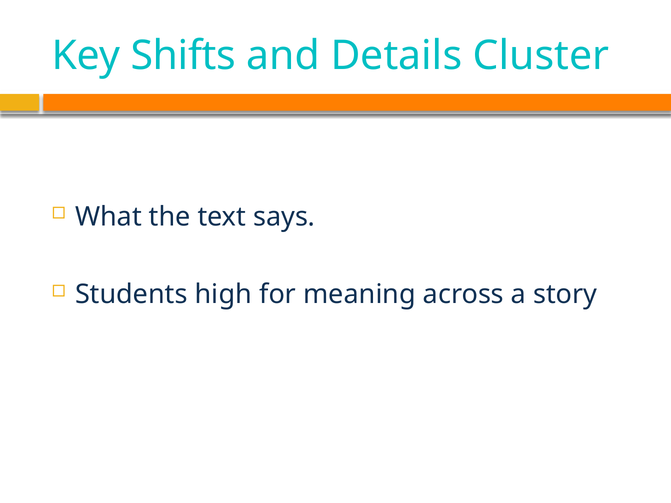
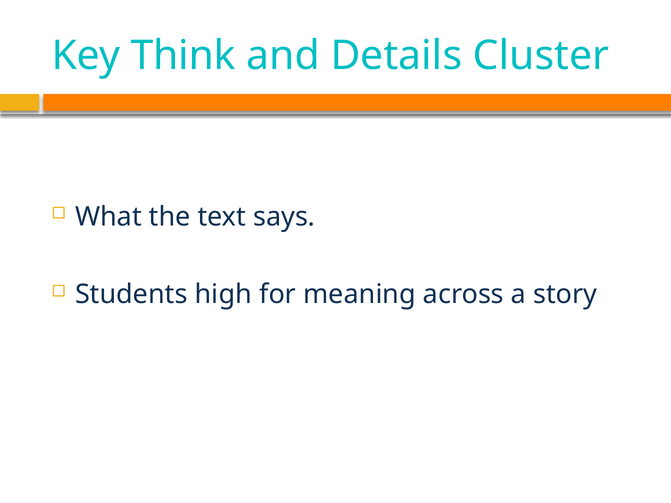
Shifts: Shifts -> Think
